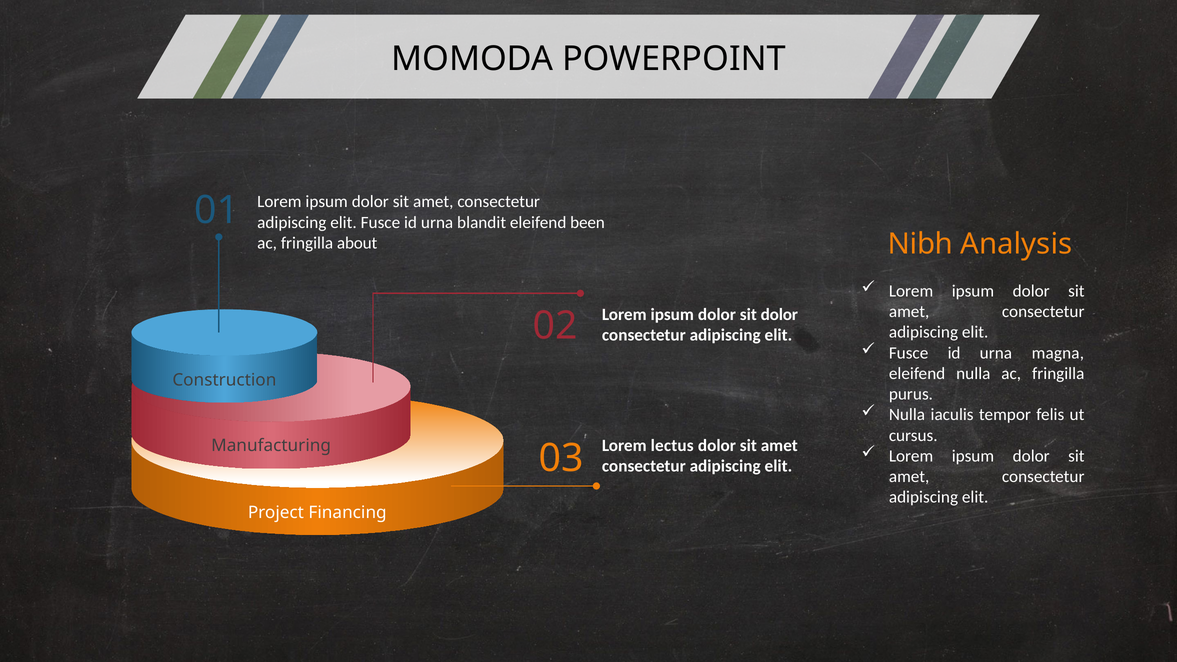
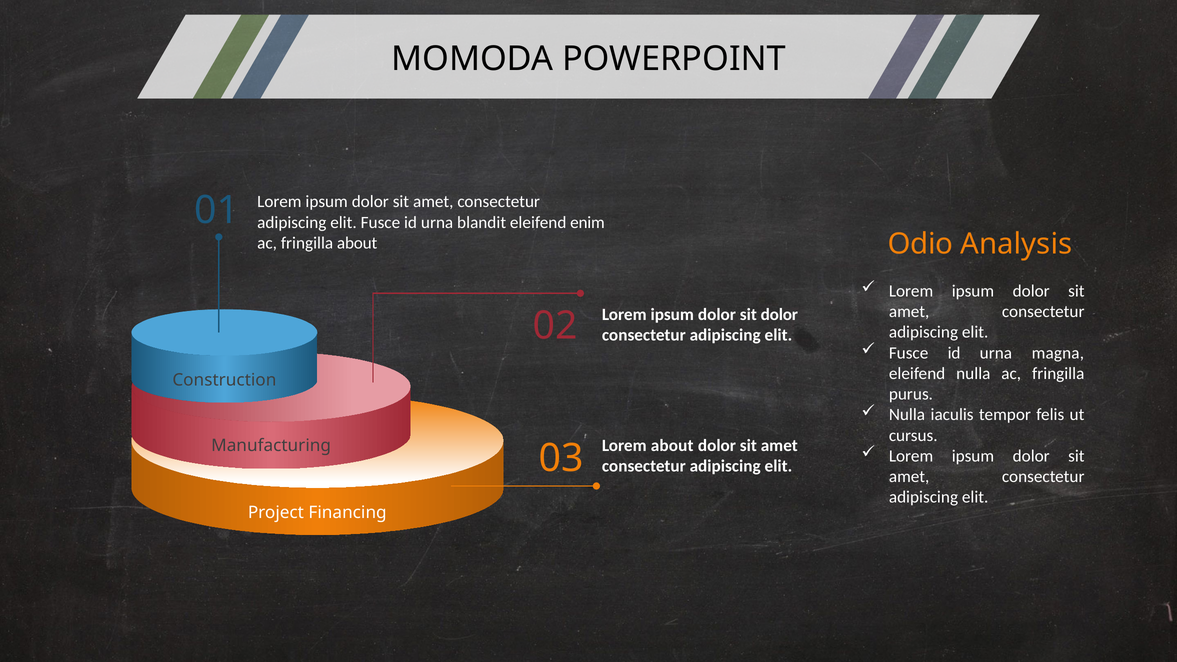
been: been -> enim
Nibh: Nibh -> Odio
Lorem lectus: lectus -> about
